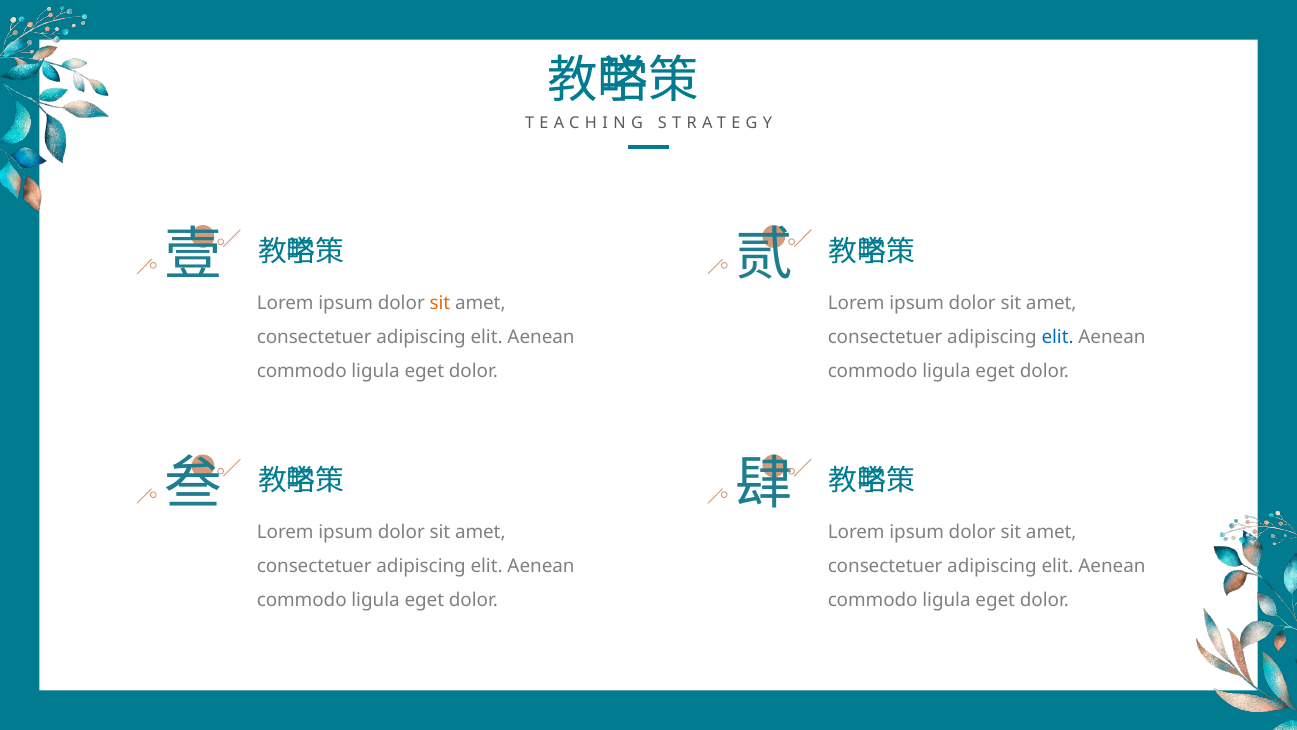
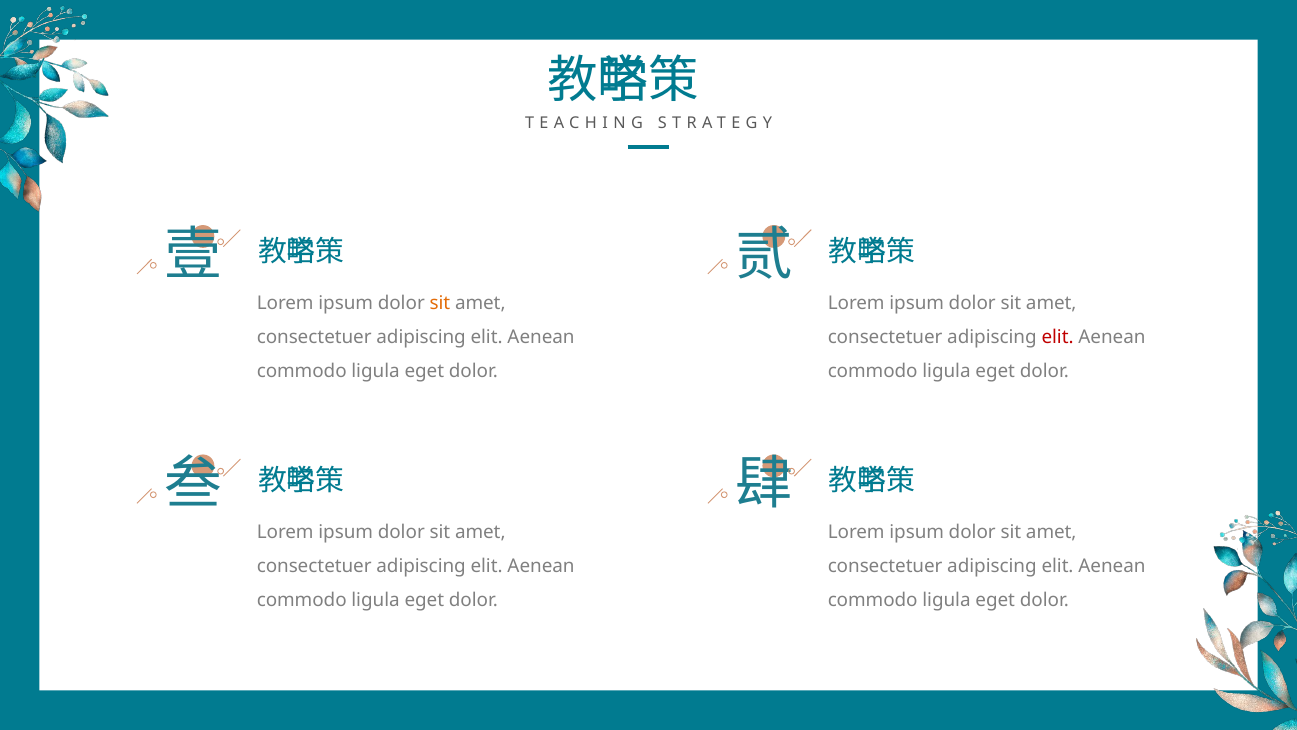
elit at (1058, 337) colour: blue -> red
